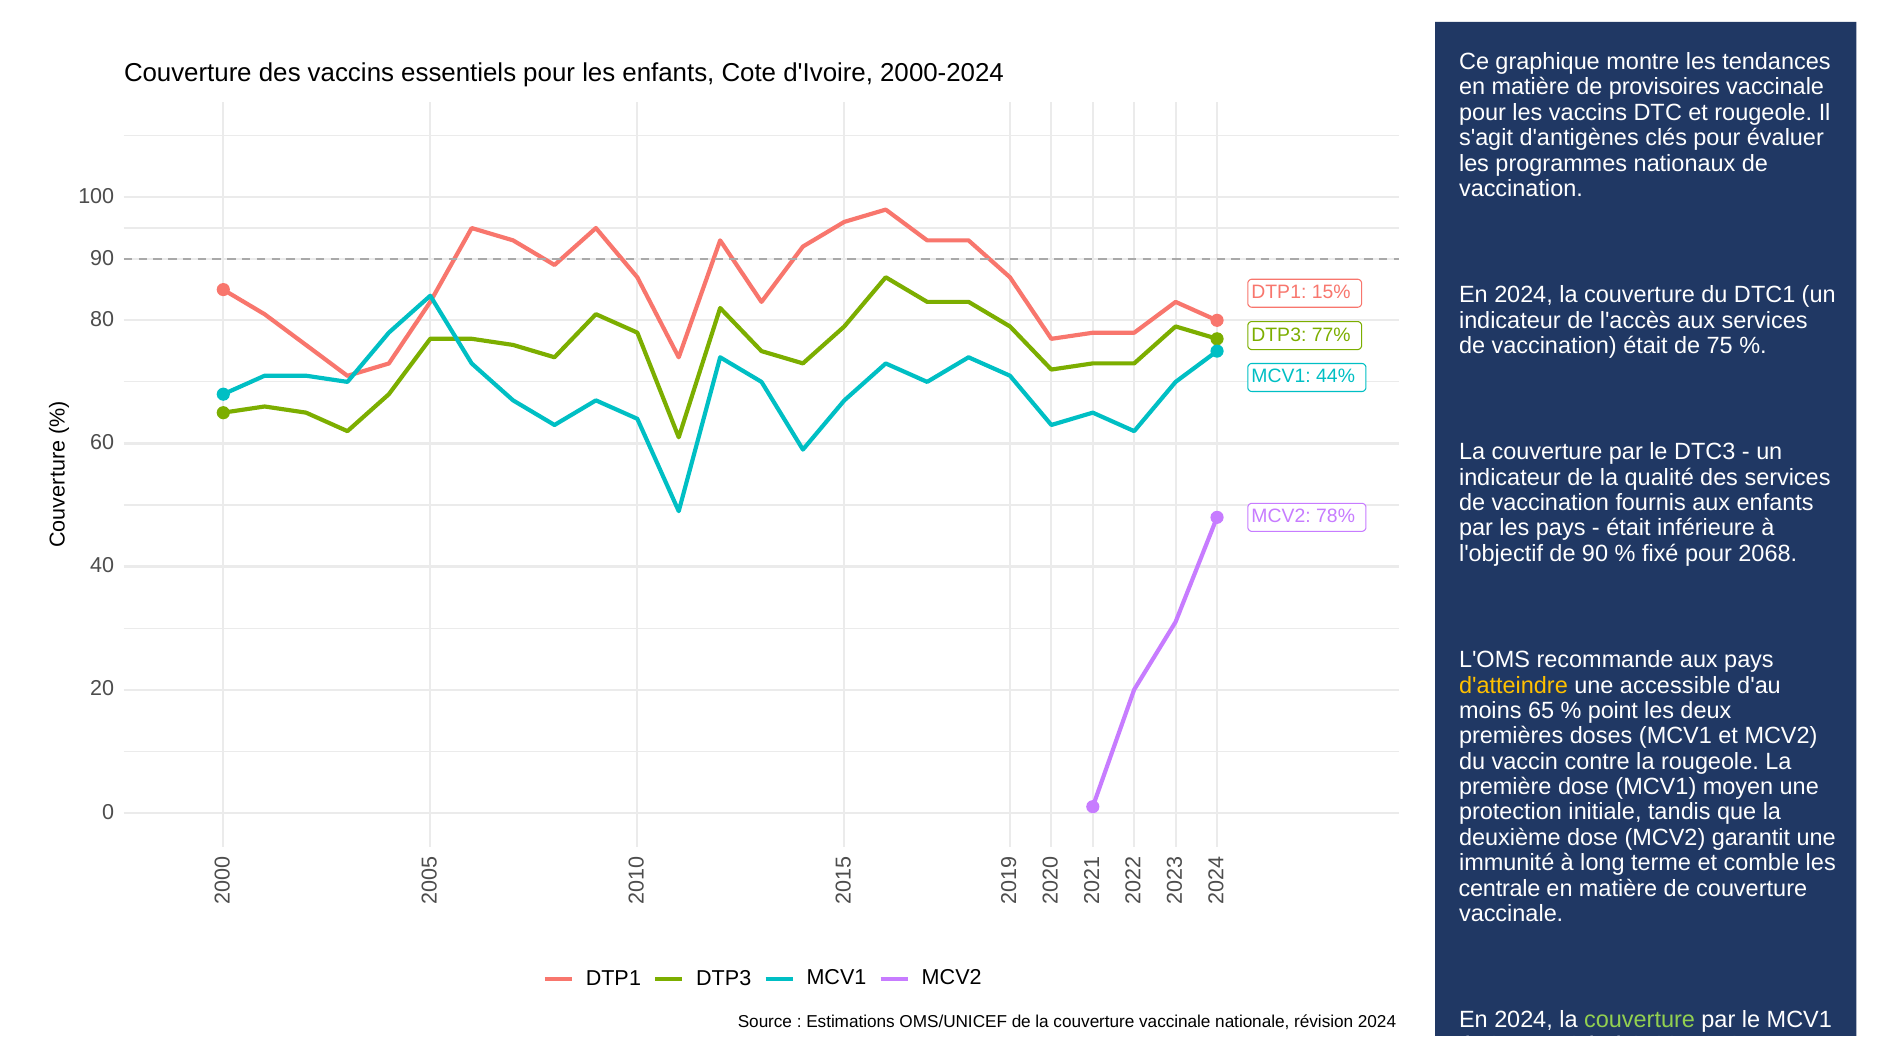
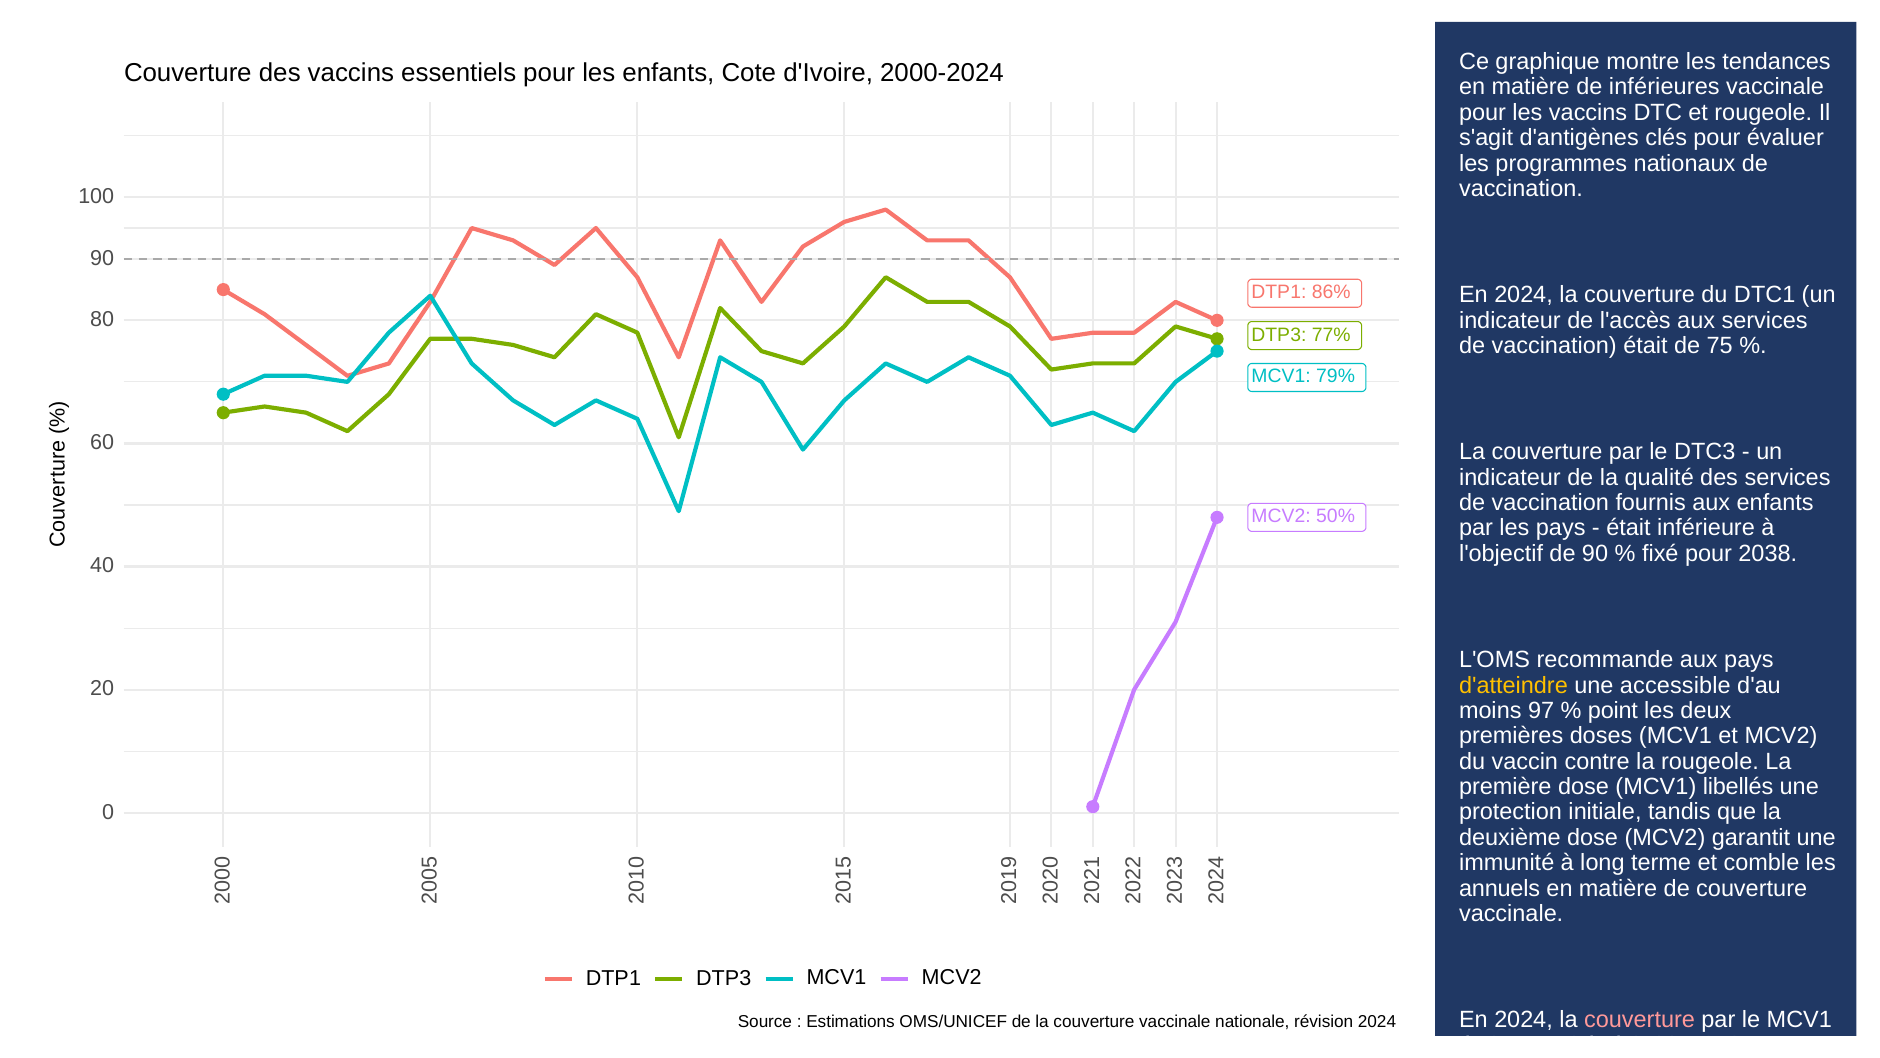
provisoires: provisoires -> inférieures
15%: 15% -> 86%
44%: 44% -> 79%
78%: 78% -> 50%
2068: 2068 -> 2038
65: 65 -> 97
moyen: moyen -> libellés
centrale: centrale -> annuels
couverture at (1640, 1020) colour: light green -> pink
